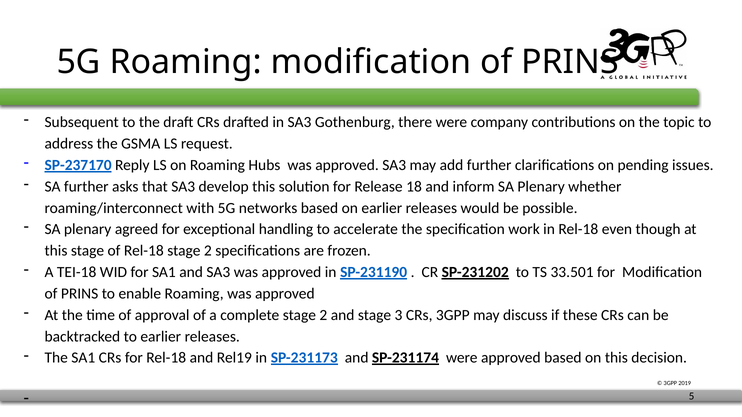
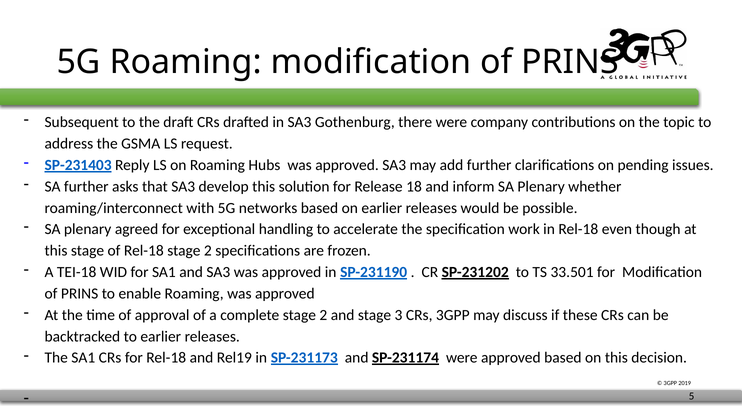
SP-237170: SP-237170 -> SP-231403
